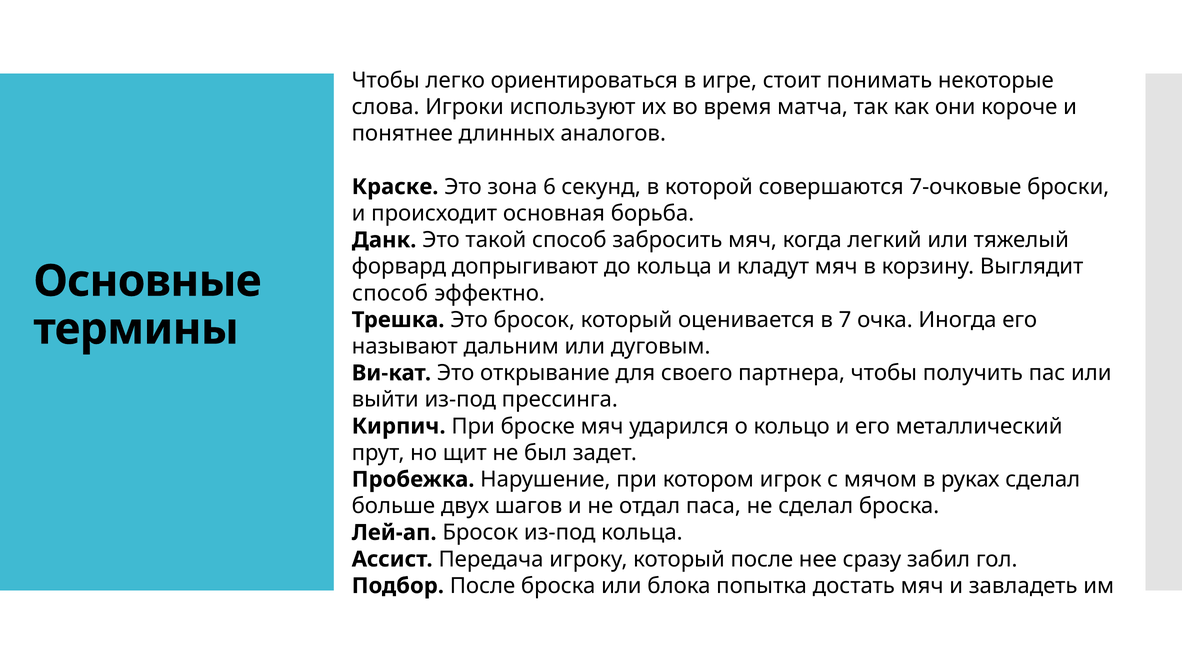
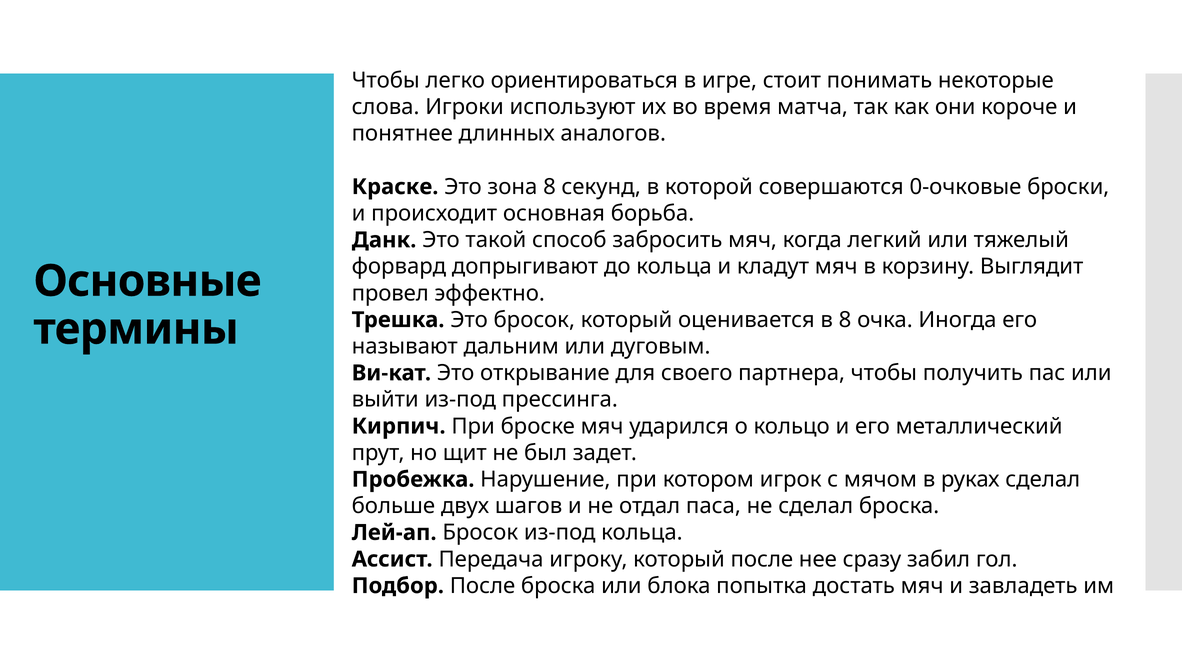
зона 6: 6 -> 8
7-очковые: 7-очковые -> 0-очковые
способ at (390, 293): способ -> провел
в 7: 7 -> 8
